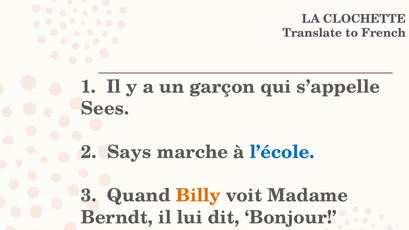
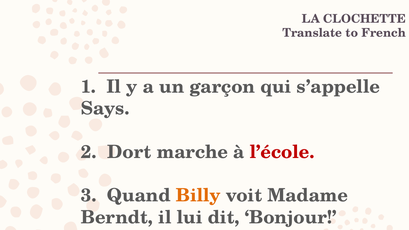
Sees: Sees -> Says
Says: Says -> Dort
l’école colour: blue -> red
